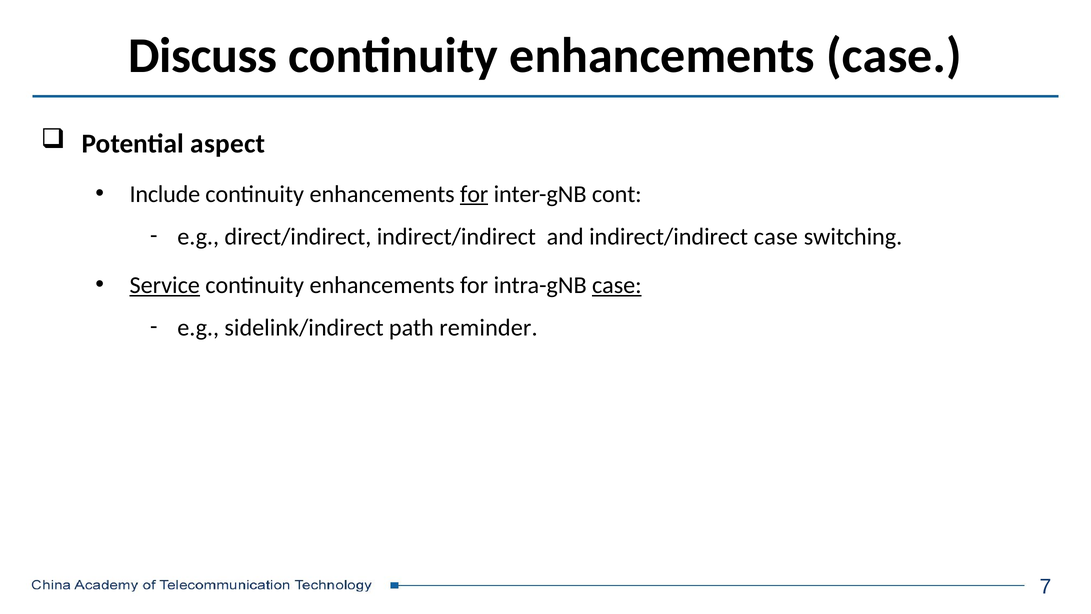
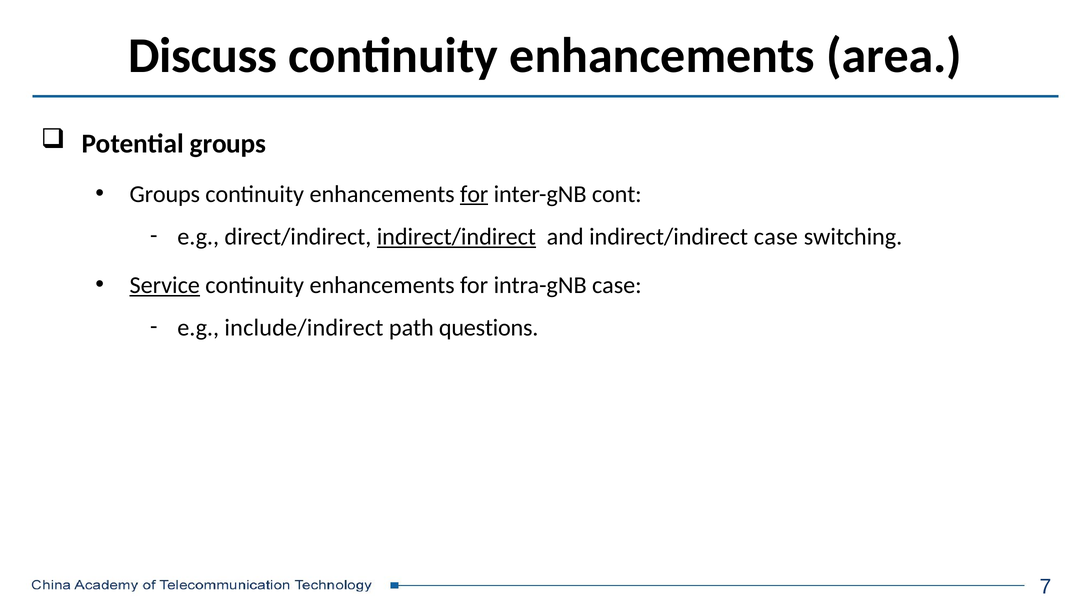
enhancements case: case -> area
Potential aspect: aspect -> groups
Include at (165, 194): Include -> Groups
indirect/indirect at (456, 237) underline: none -> present
case at (617, 285) underline: present -> none
sidelink/indirect: sidelink/indirect -> include/indirect
reminder: reminder -> questions
